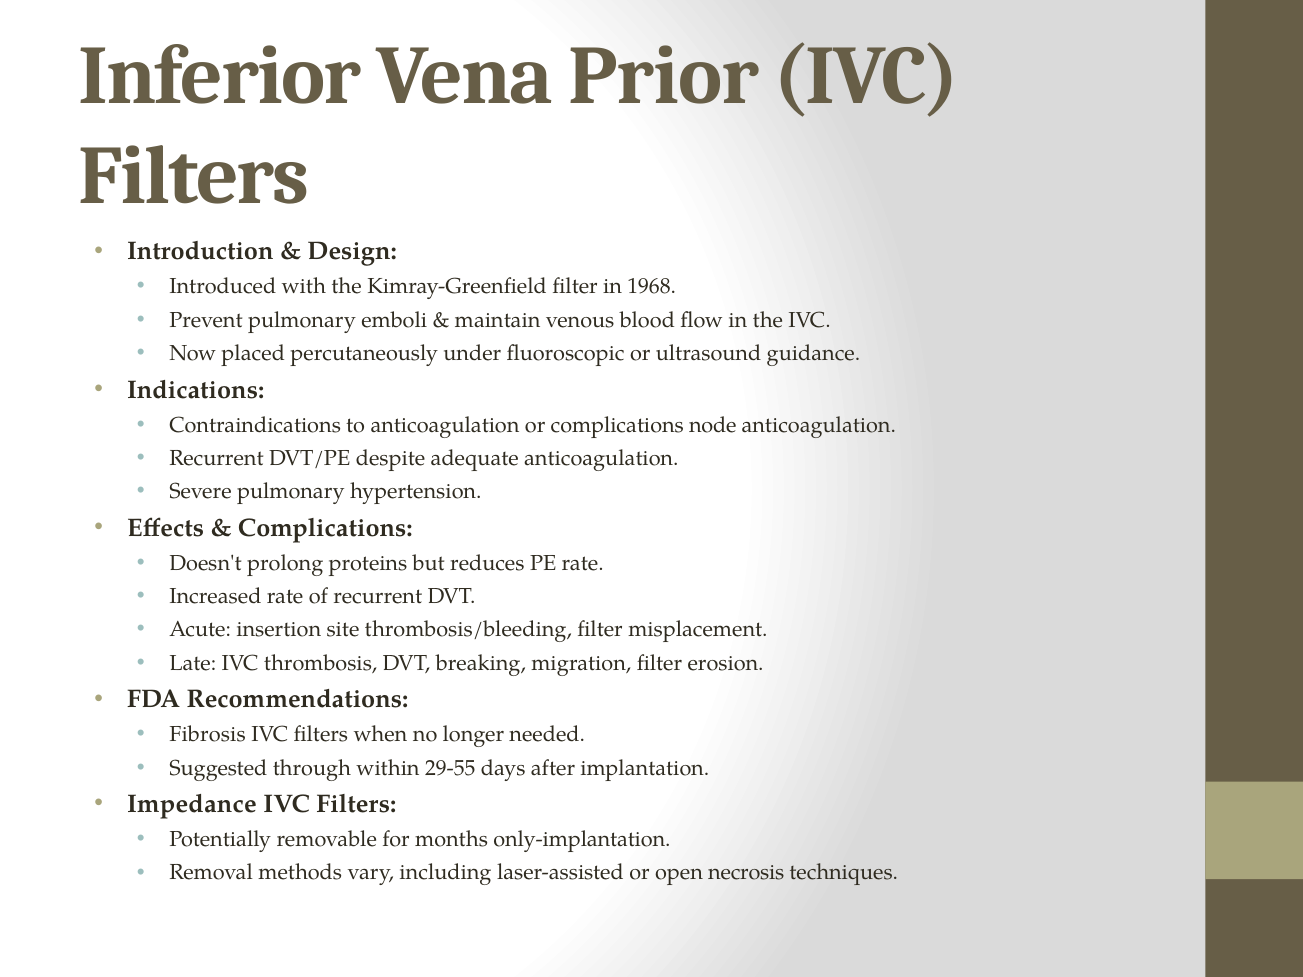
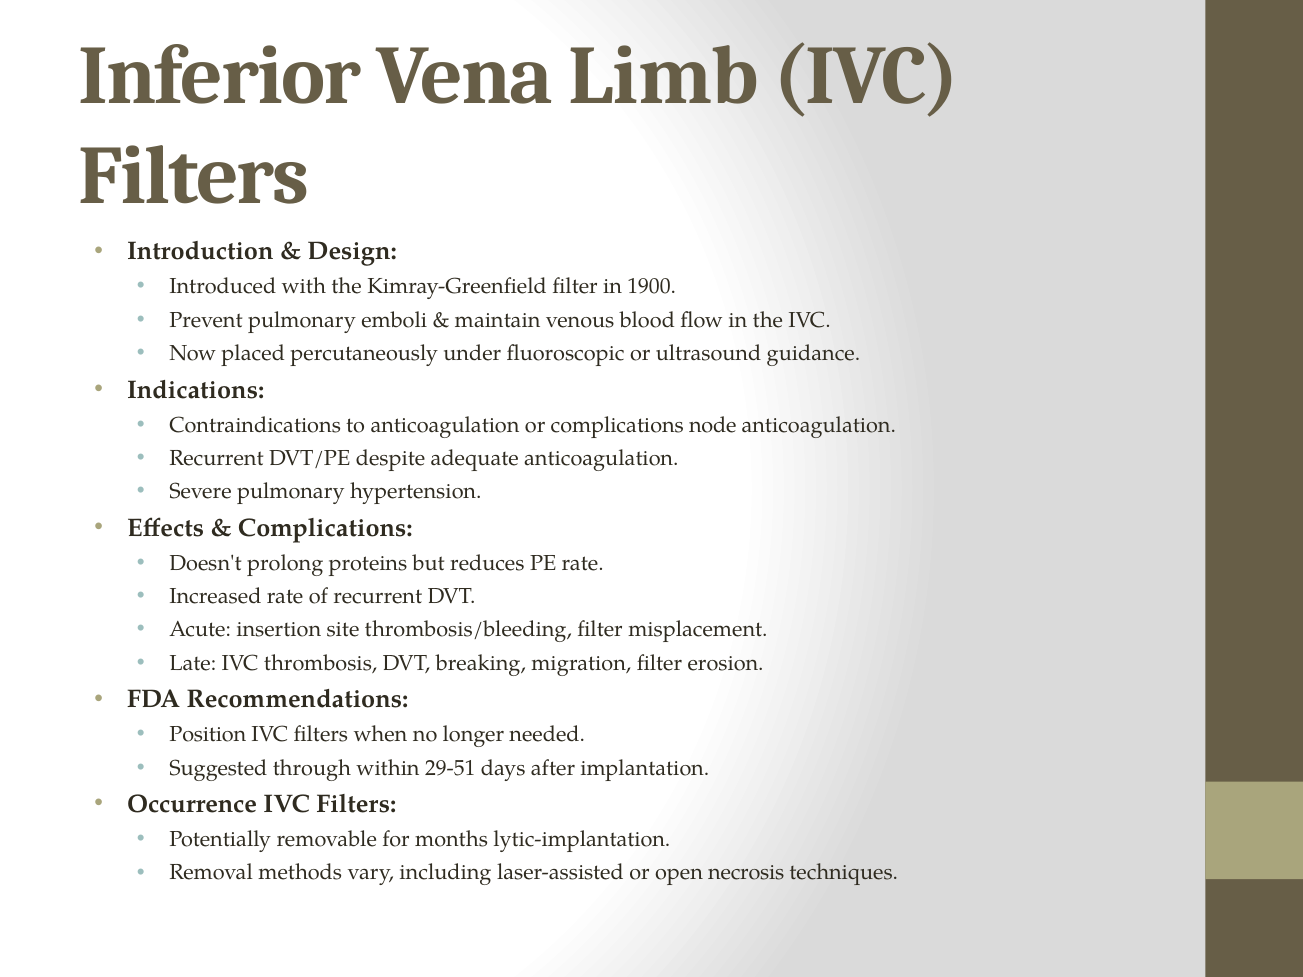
Prior: Prior -> Limb
1968: 1968 -> 1900
Fibrosis: Fibrosis -> Position
29-55: 29-55 -> 29-51
Impedance: Impedance -> Occurrence
only-implantation: only-implantation -> lytic-implantation
